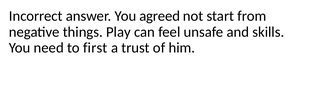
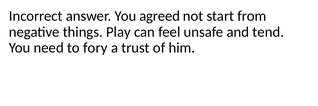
skills: skills -> tend
first: first -> fory
